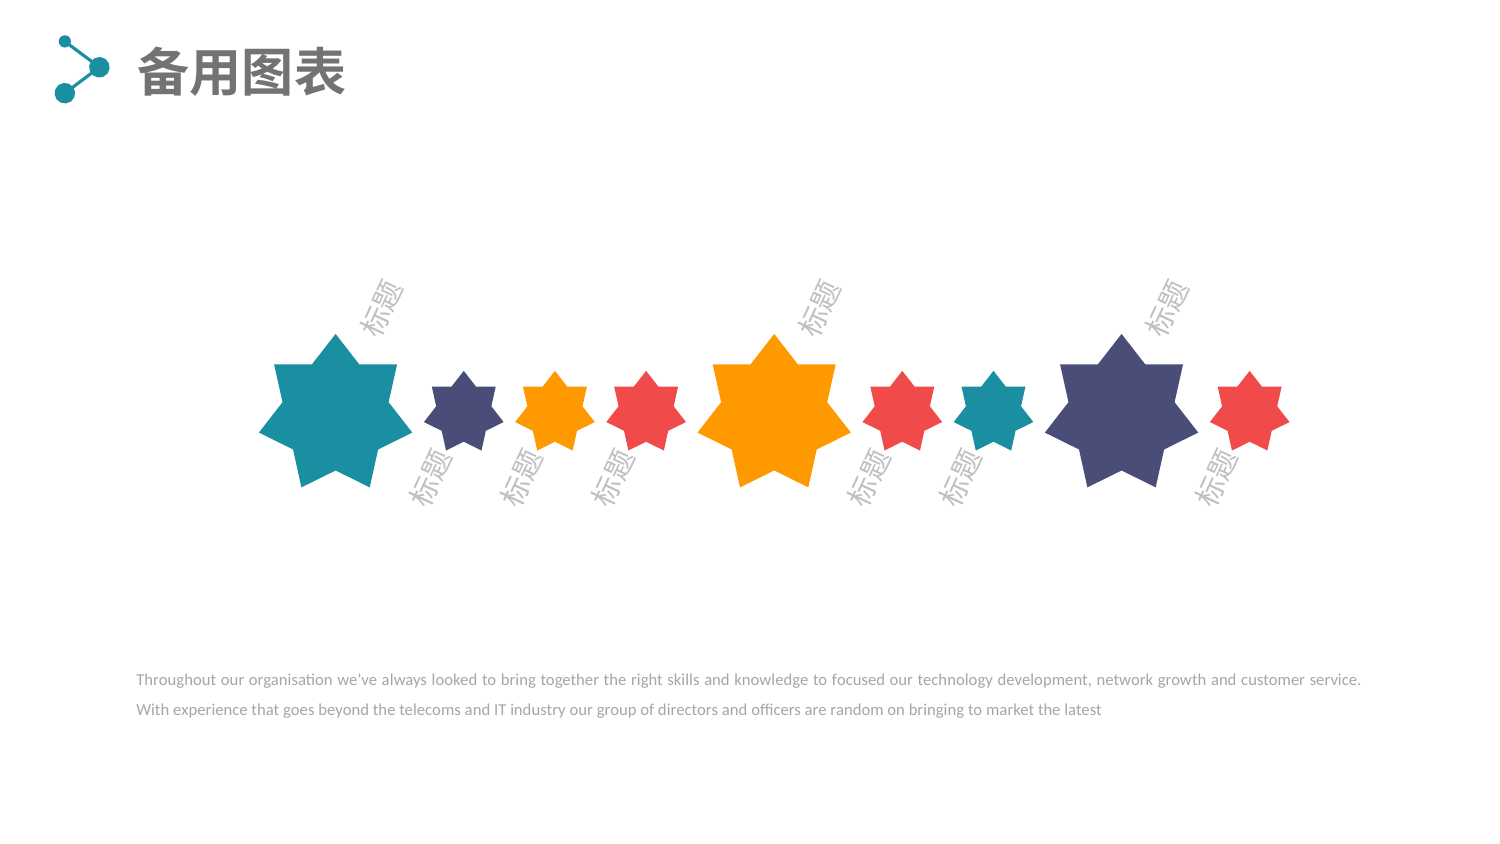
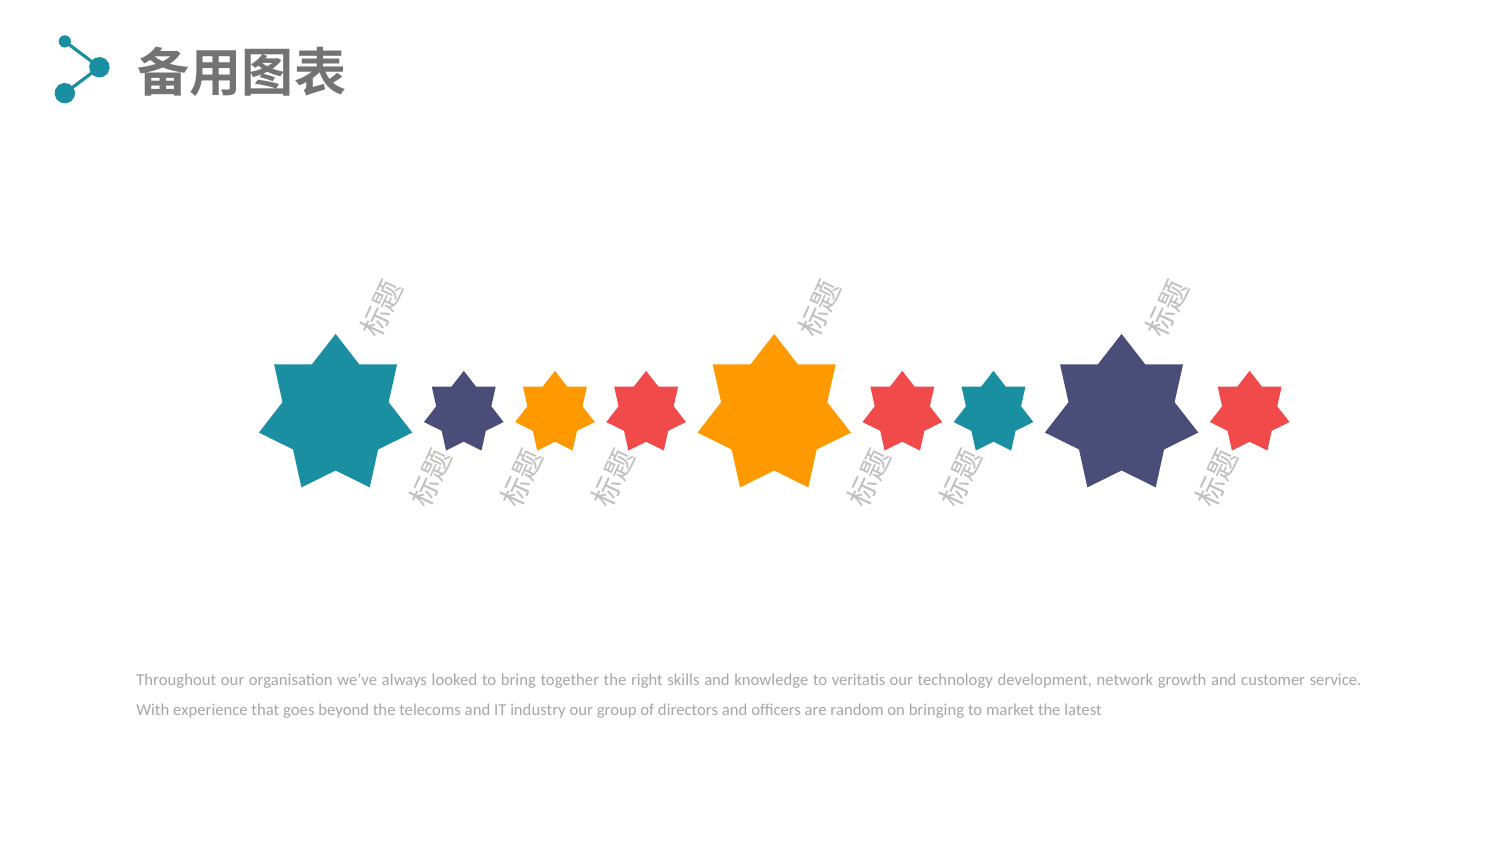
focused: focused -> veritatis
